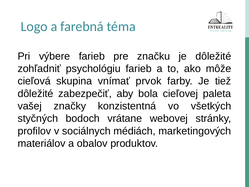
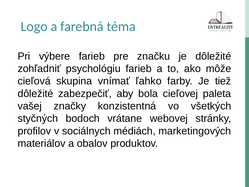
prvok: prvok -> ľahko
